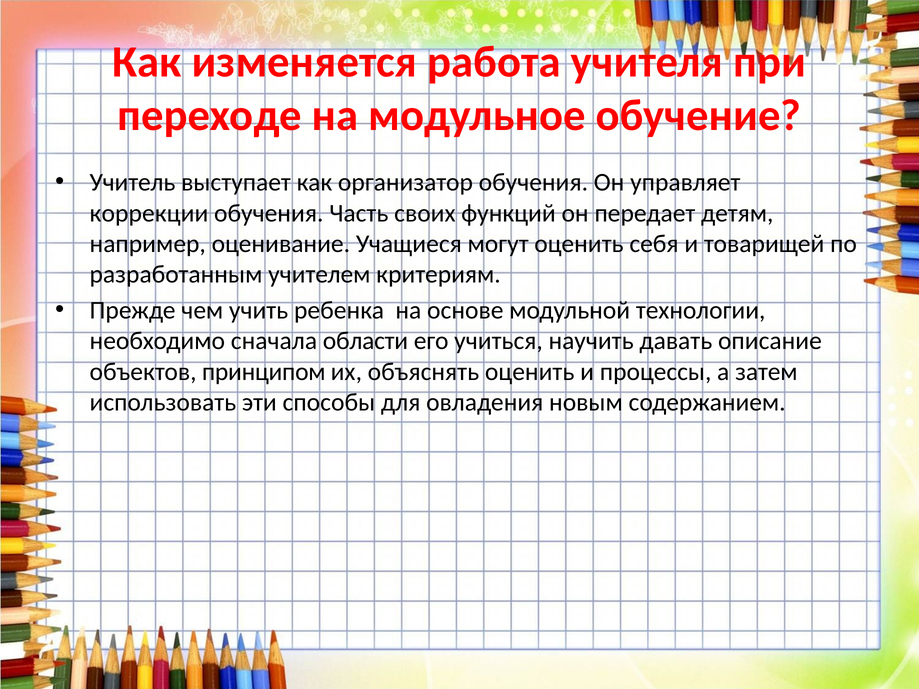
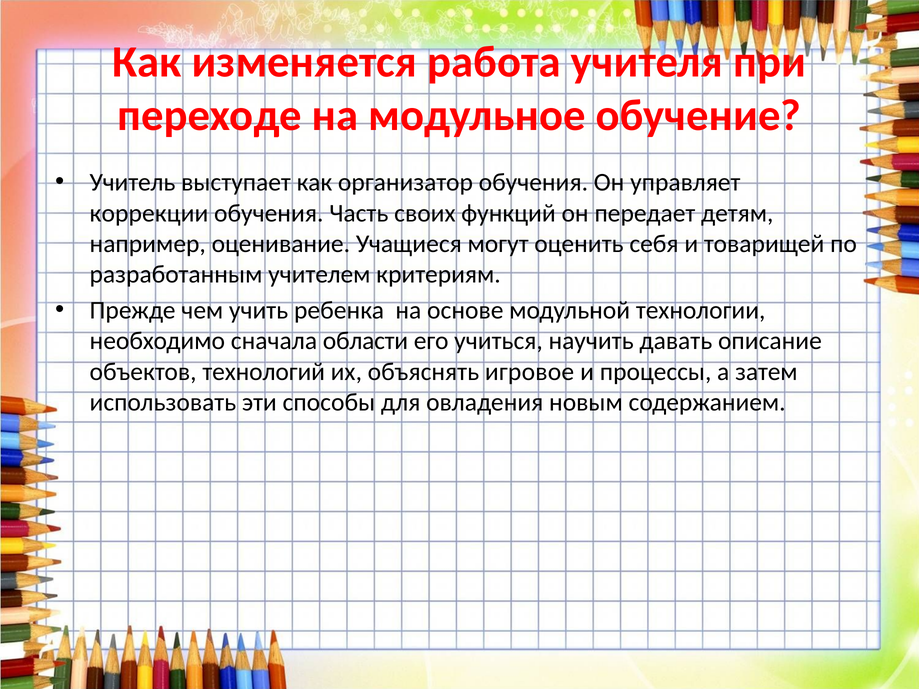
принципом: принципом -> технологий
объяснять оценить: оценить -> игровое
